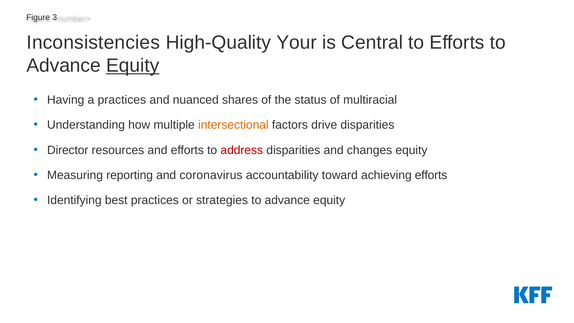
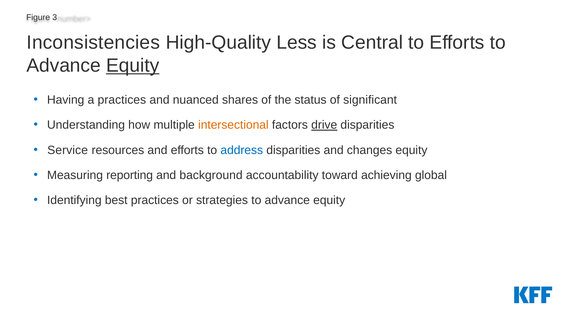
Your: Your -> Less
multiracial: multiracial -> significant
drive underline: none -> present
Director: Director -> Service
address colour: red -> blue
coronavirus: coronavirus -> background
achieving efforts: efforts -> global
